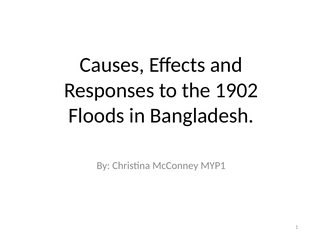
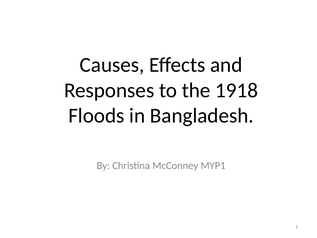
1902: 1902 -> 1918
